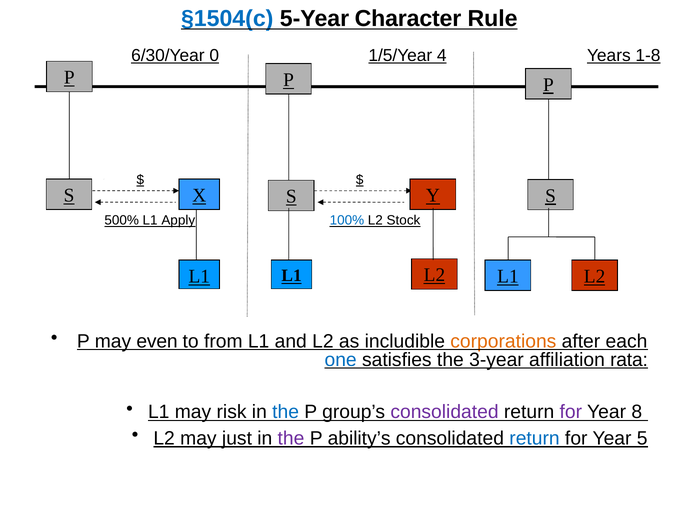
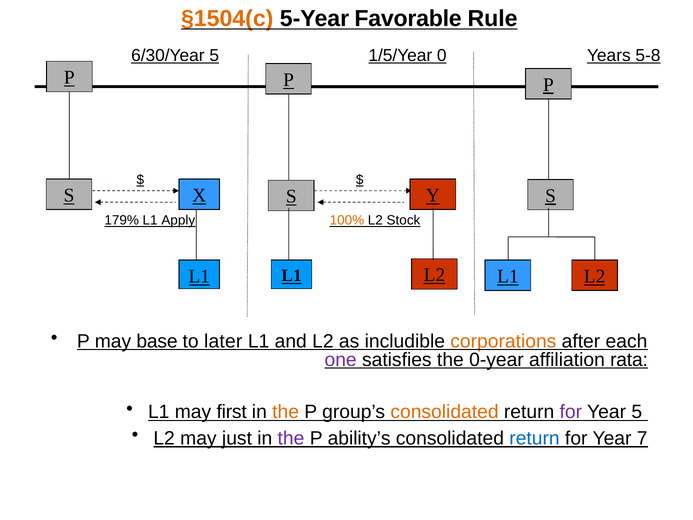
§1504(c colour: blue -> orange
Character: Character -> Favorable
6/30/Year 0: 0 -> 5
4: 4 -> 0
1-8: 1-8 -> 5-8
500%: 500% -> 179%
100% colour: blue -> orange
even: even -> base
from: from -> later
one colour: blue -> purple
3-year: 3-year -> 0-year
risk: risk -> first
the at (286, 412) colour: blue -> orange
consolidated at (444, 412) colour: purple -> orange
Year 8: 8 -> 5
5: 5 -> 7
